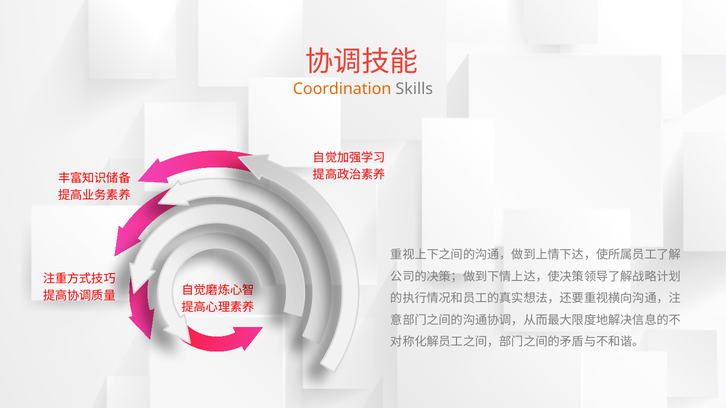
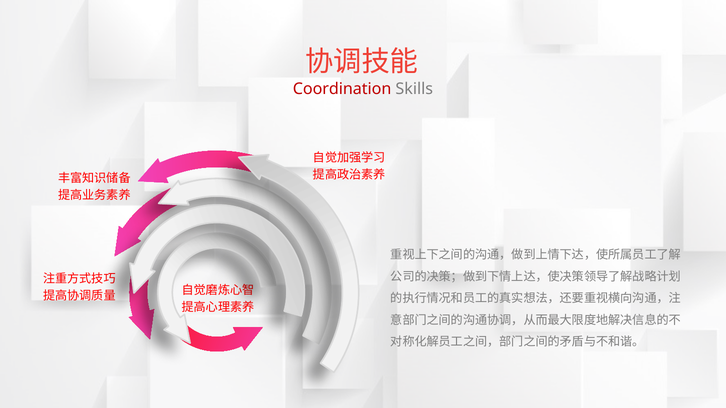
Coordination colour: orange -> red
